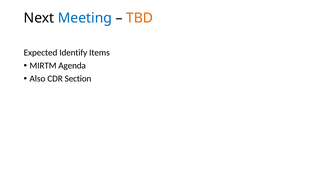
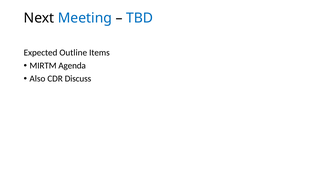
TBD colour: orange -> blue
Identify: Identify -> Outline
Section: Section -> Discuss
